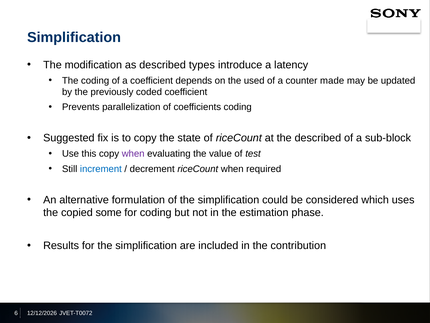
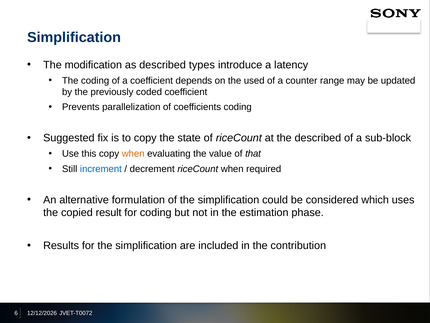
made: made -> range
when at (133, 154) colour: purple -> orange
test: test -> that
some: some -> result
